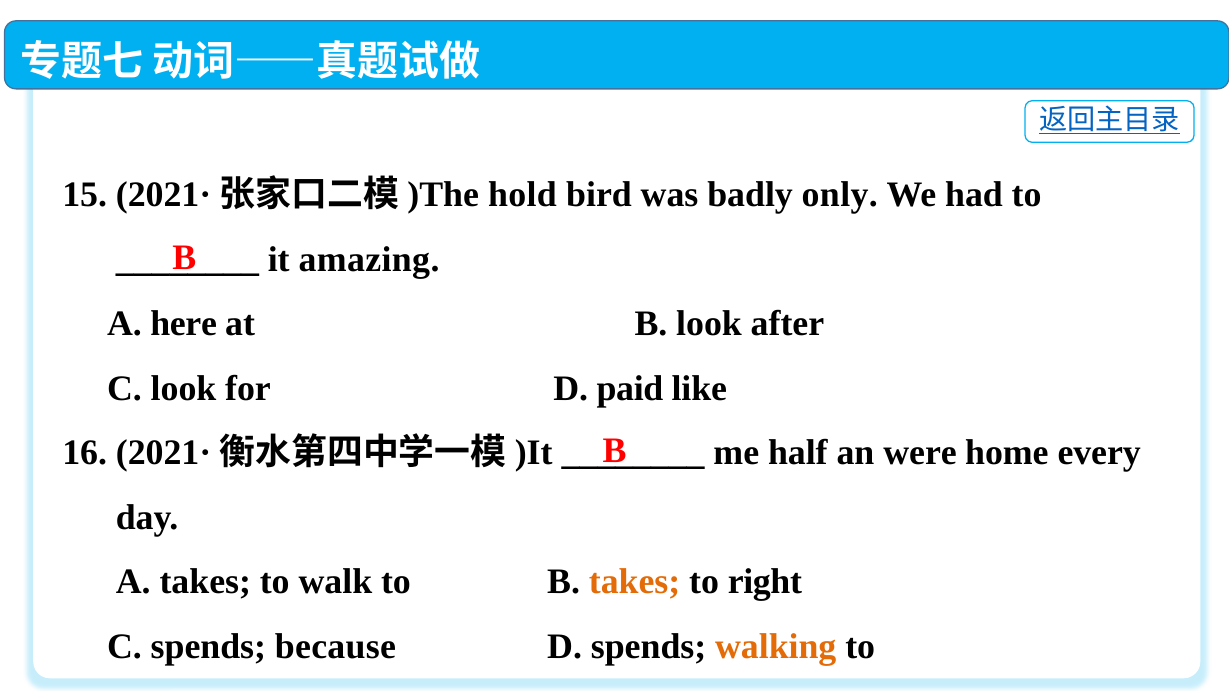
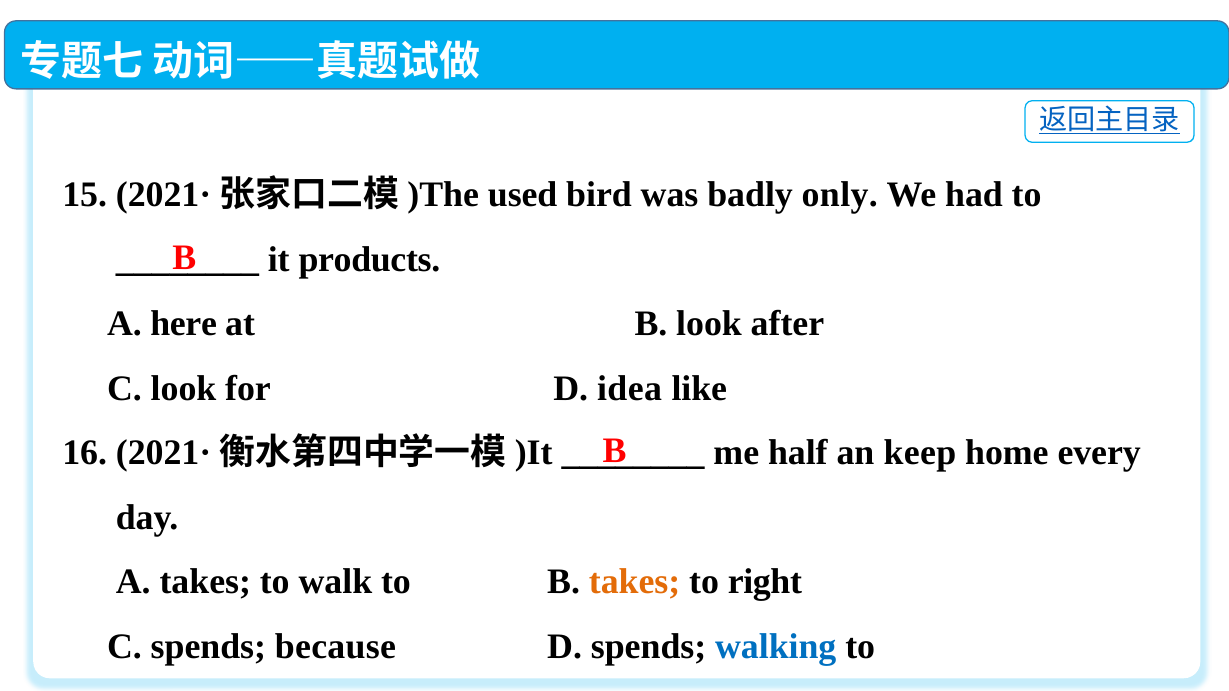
hold: hold -> used
amazing: amazing -> products
paid: paid -> idea
were: were -> keep
walking colour: orange -> blue
